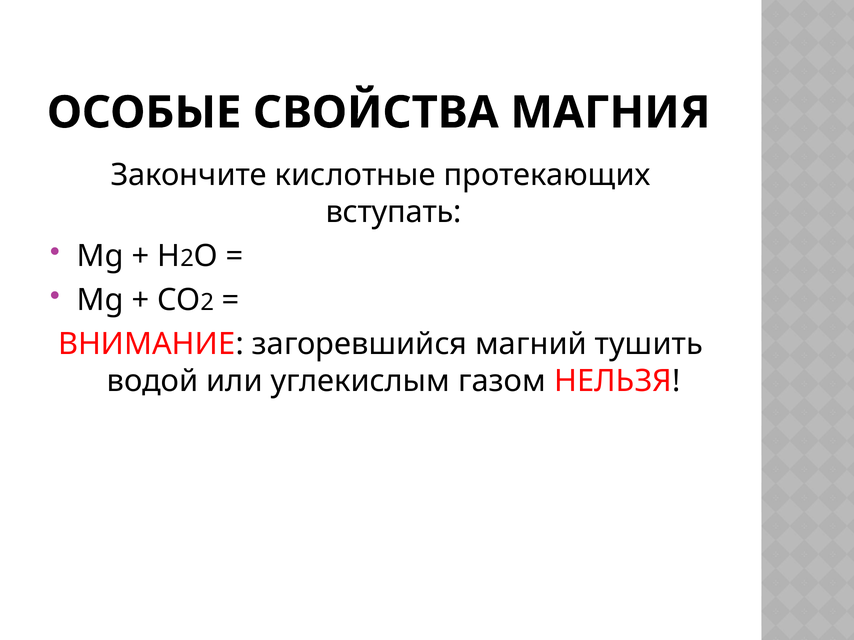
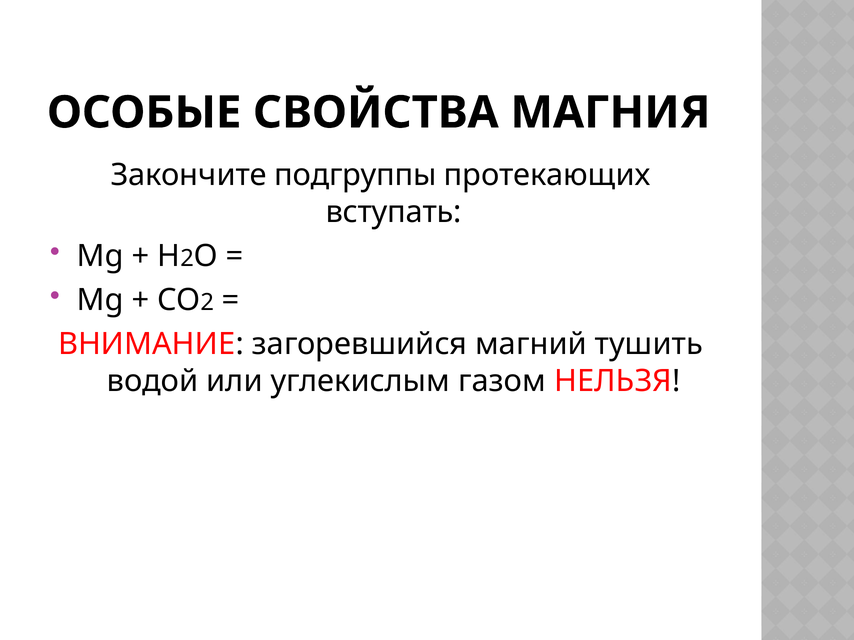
кислотные: кислотные -> подгруппы
